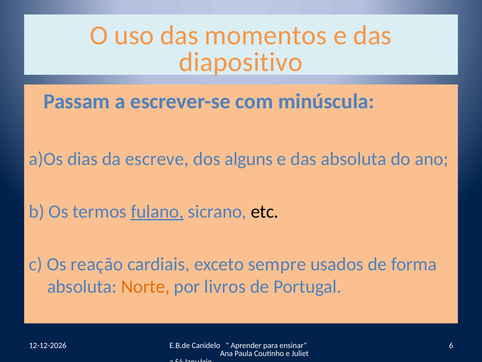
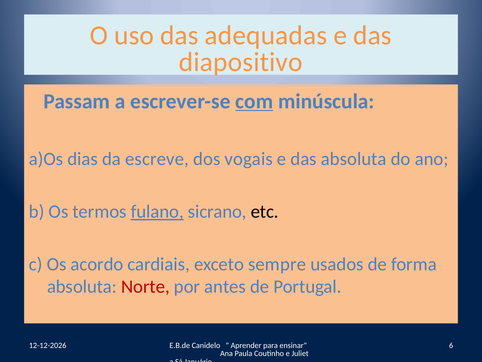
momentos: momentos -> adequadas
com underline: none -> present
alguns: alguns -> vogais
reação: reação -> acordo
Norte colour: orange -> red
livros: livros -> antes
